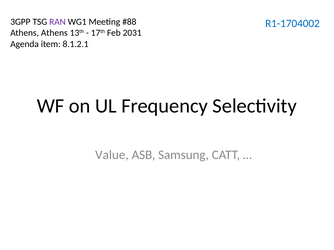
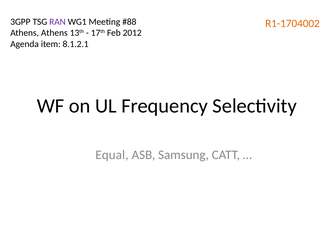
R1-1704002 colour: blue -> orange
2031: 2031 -> 2012
Value: Value -> Equal
